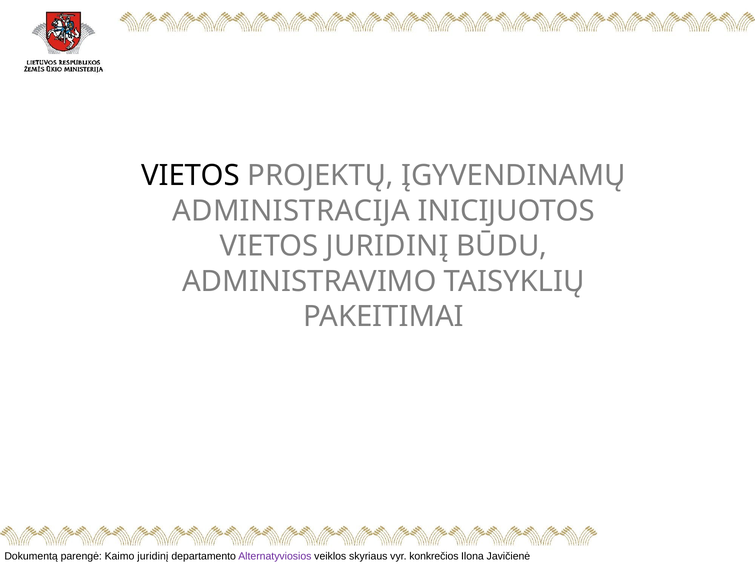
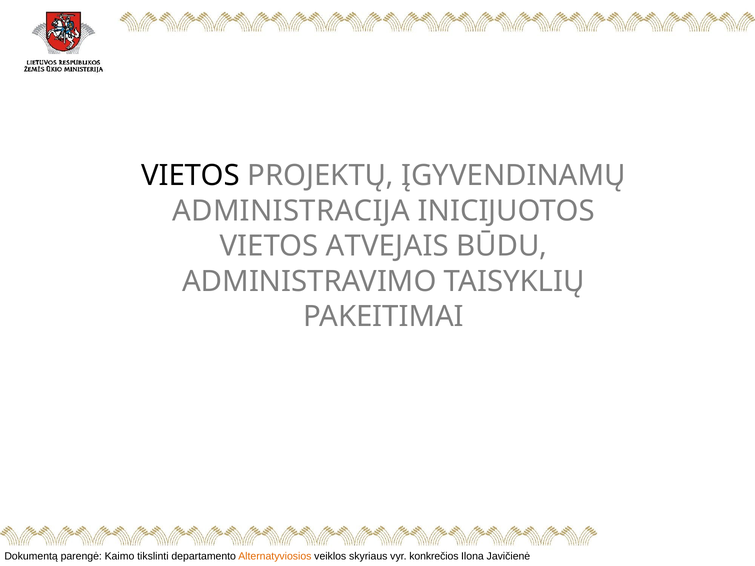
VIETOS JURIDINĮ: JURIDINĮ -> ATVEJAIS
Kaimo juridinį: juridinį -> tikslinti
Alternatyviosios colour: purple -> orange
